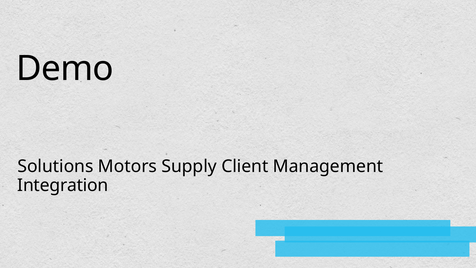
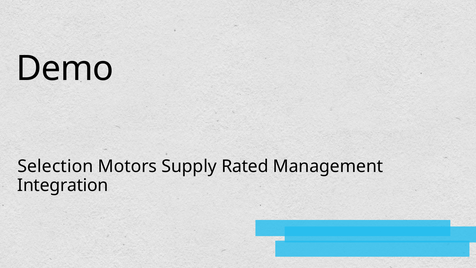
Solutions: Solutions -> Selection
Client: Client -> Rated
